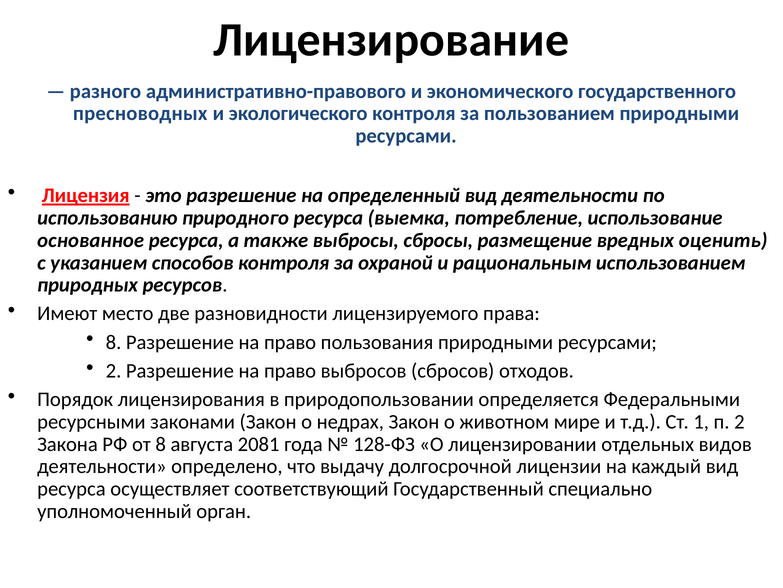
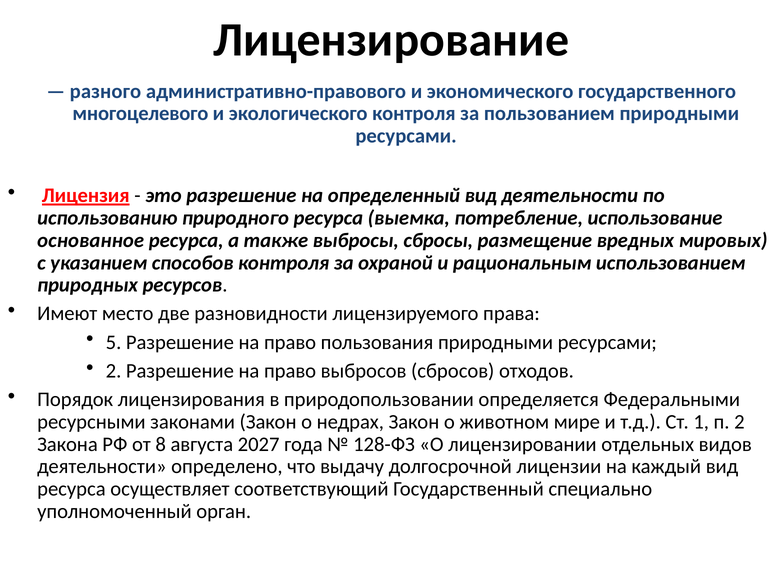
пресноводных: пресноводных -> многоцелевого
оценить: оценить -> мировых
8 at (114, 342): 8 -> 5
2081: 2081 -> 2027
